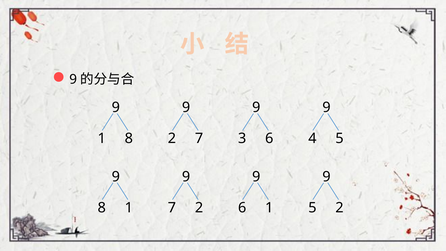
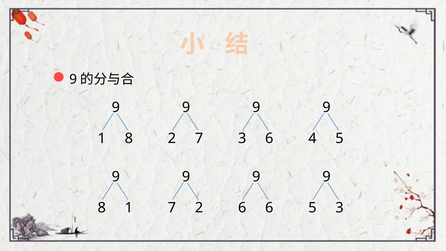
6 1: 1 -> 6
5 2: 2 -> 3
